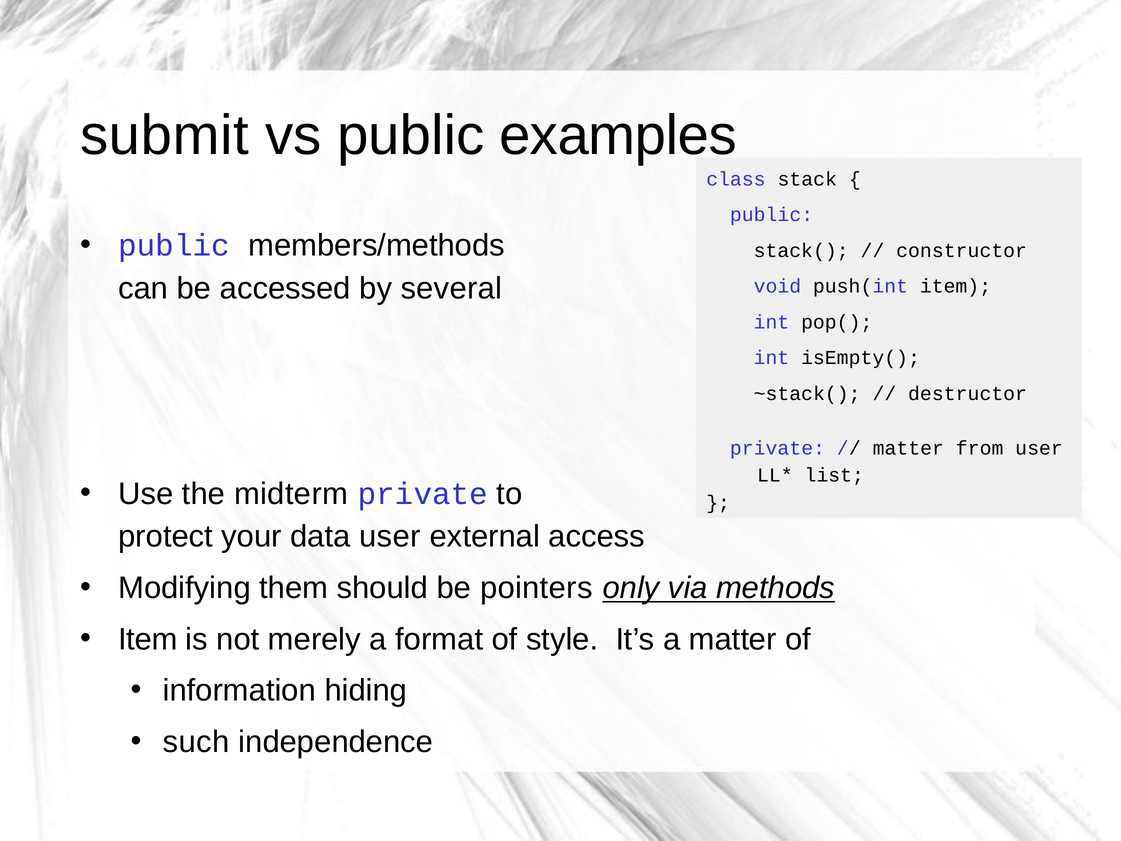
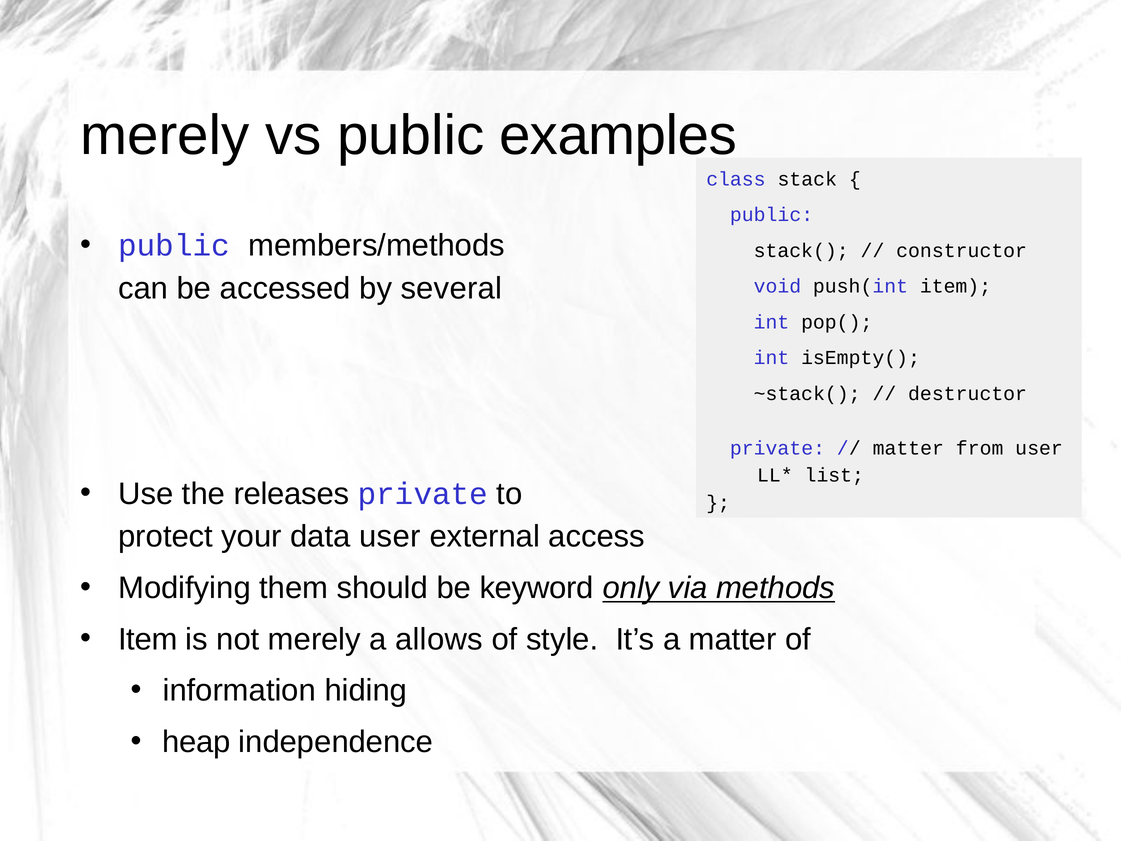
submit at (165, 135): submit -> merely
midterm: midterm -> releases
pointers: pointers -> keyword
format: format -> allows
such: such -> heap
